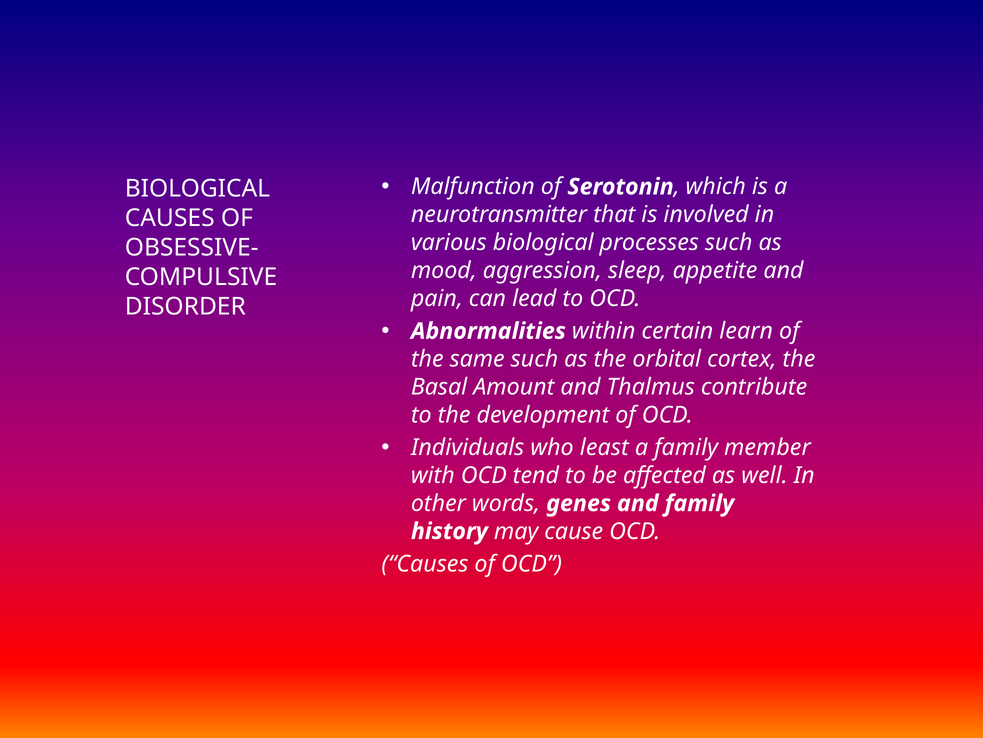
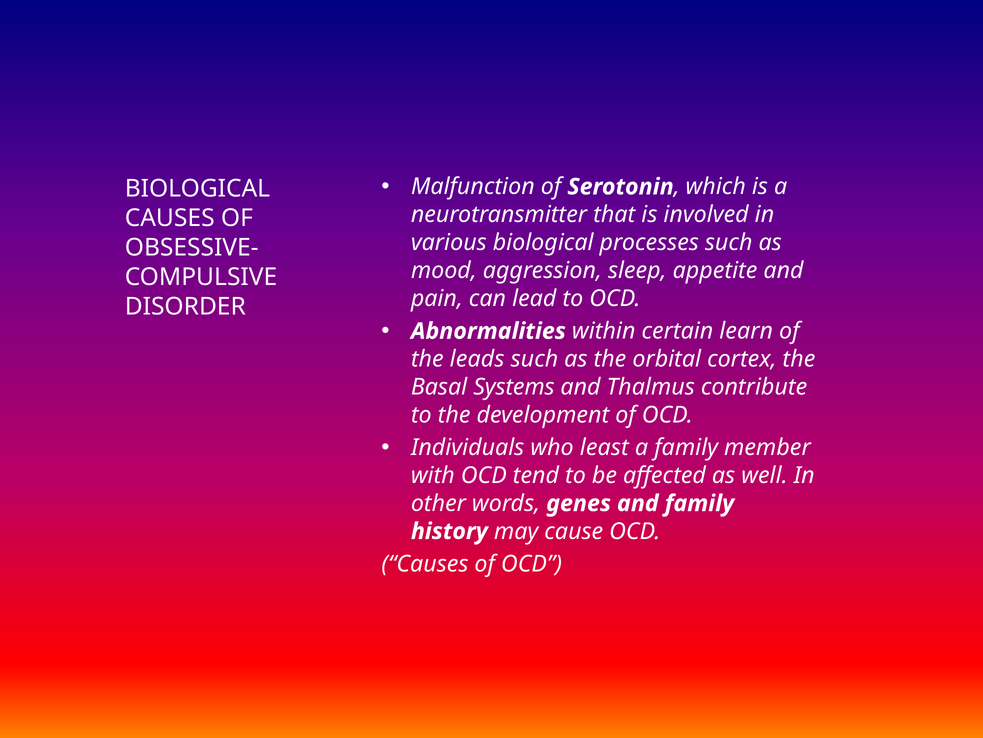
same: same -> leads
Amount: Amount -> Systems
